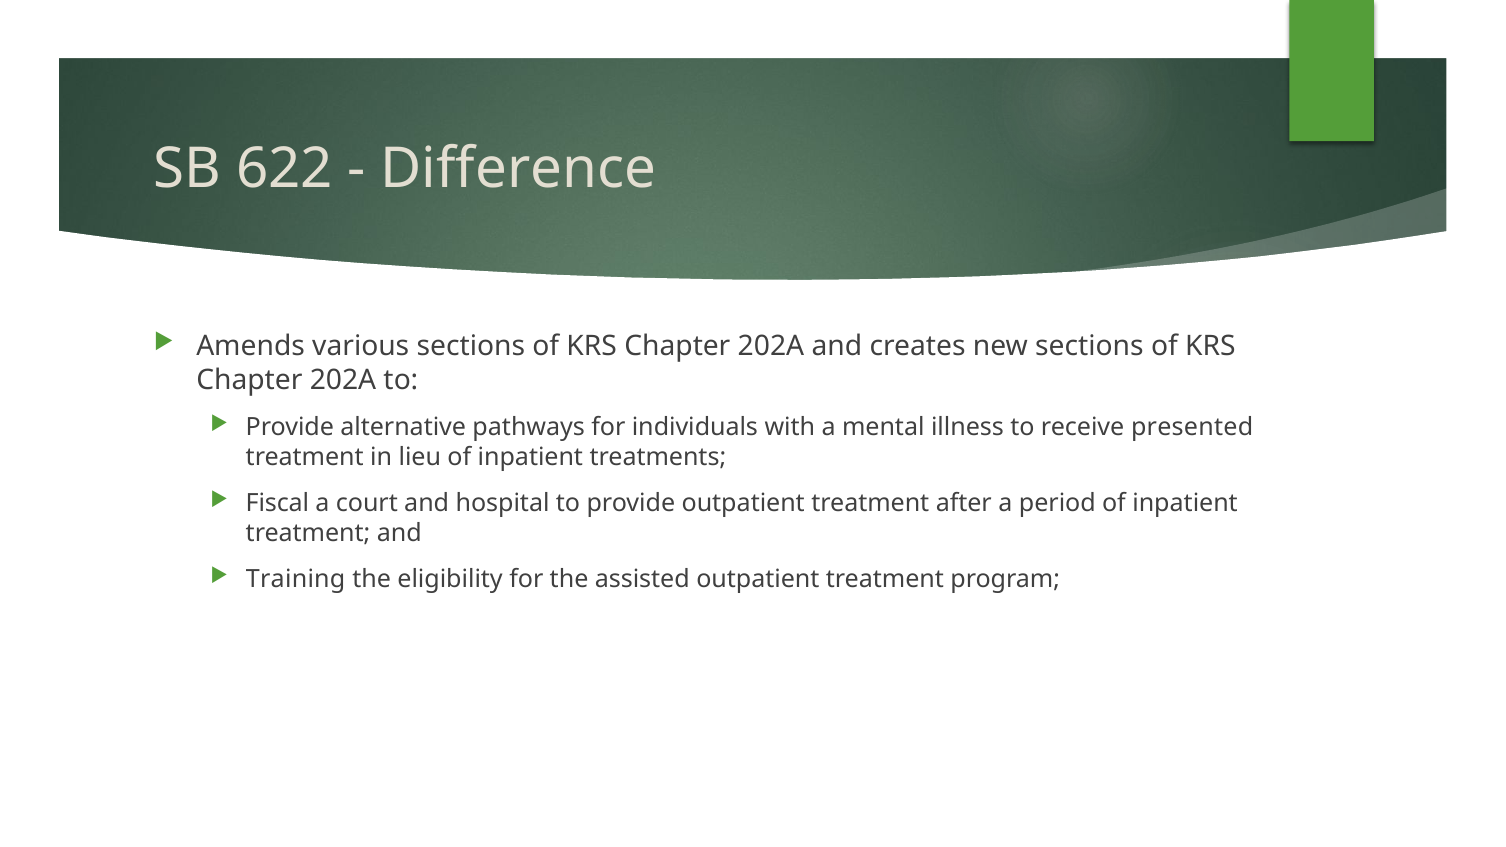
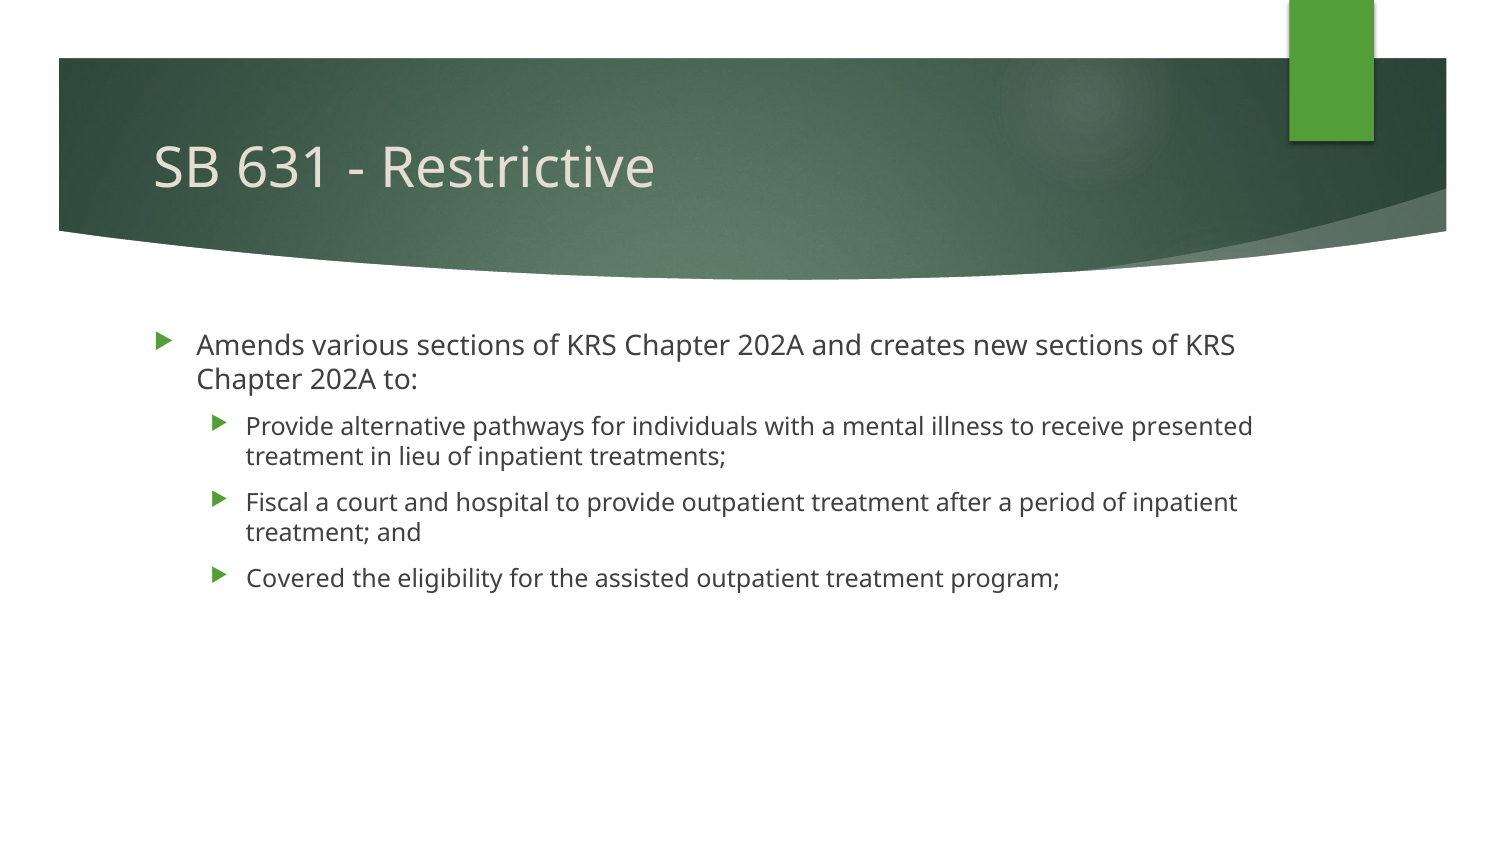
622: 622 -> 631
Difference: Difference -> Restrictive
Training: Training -> Covered
